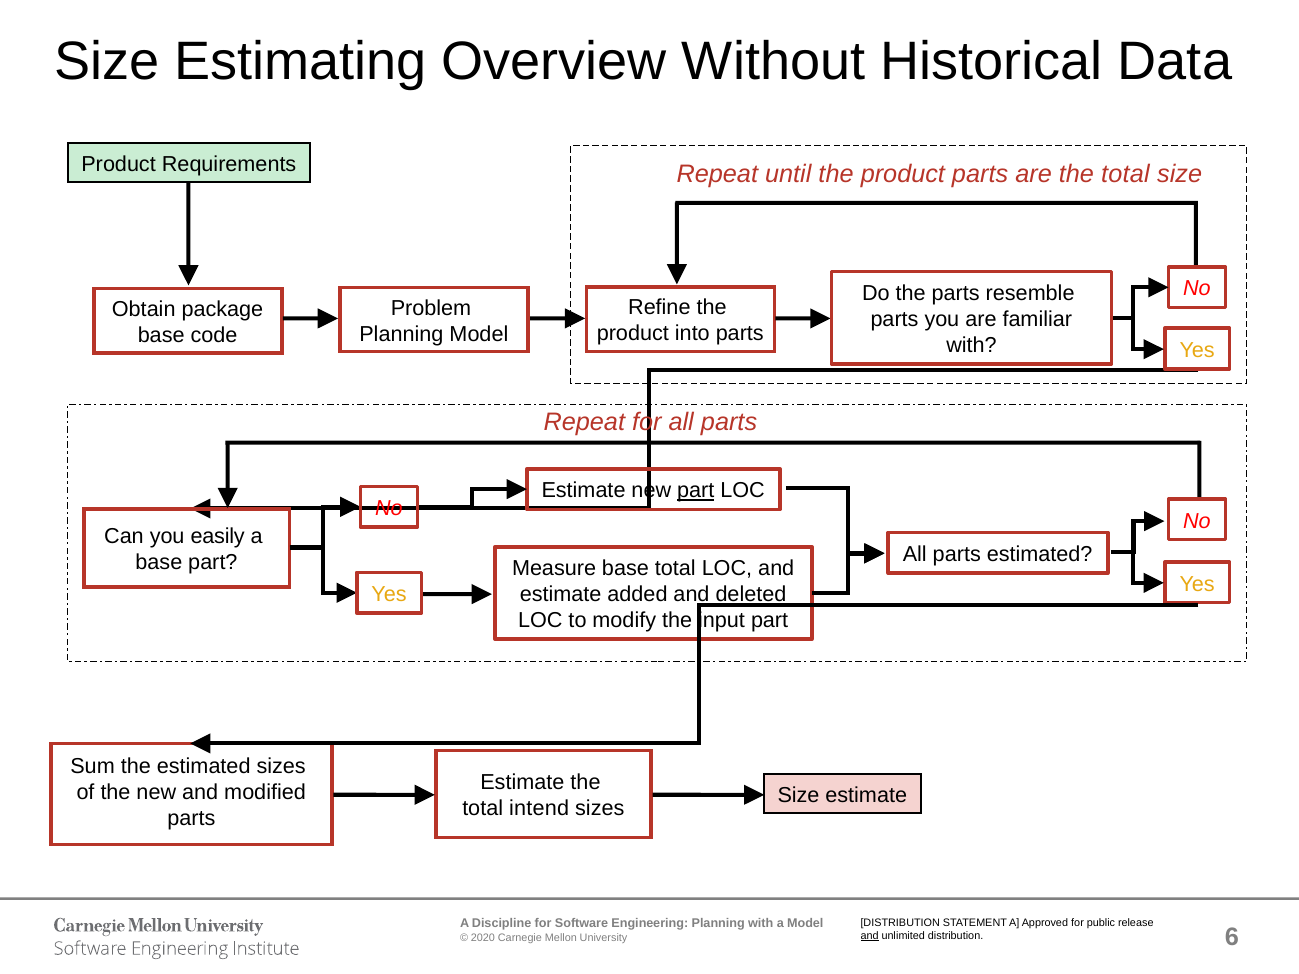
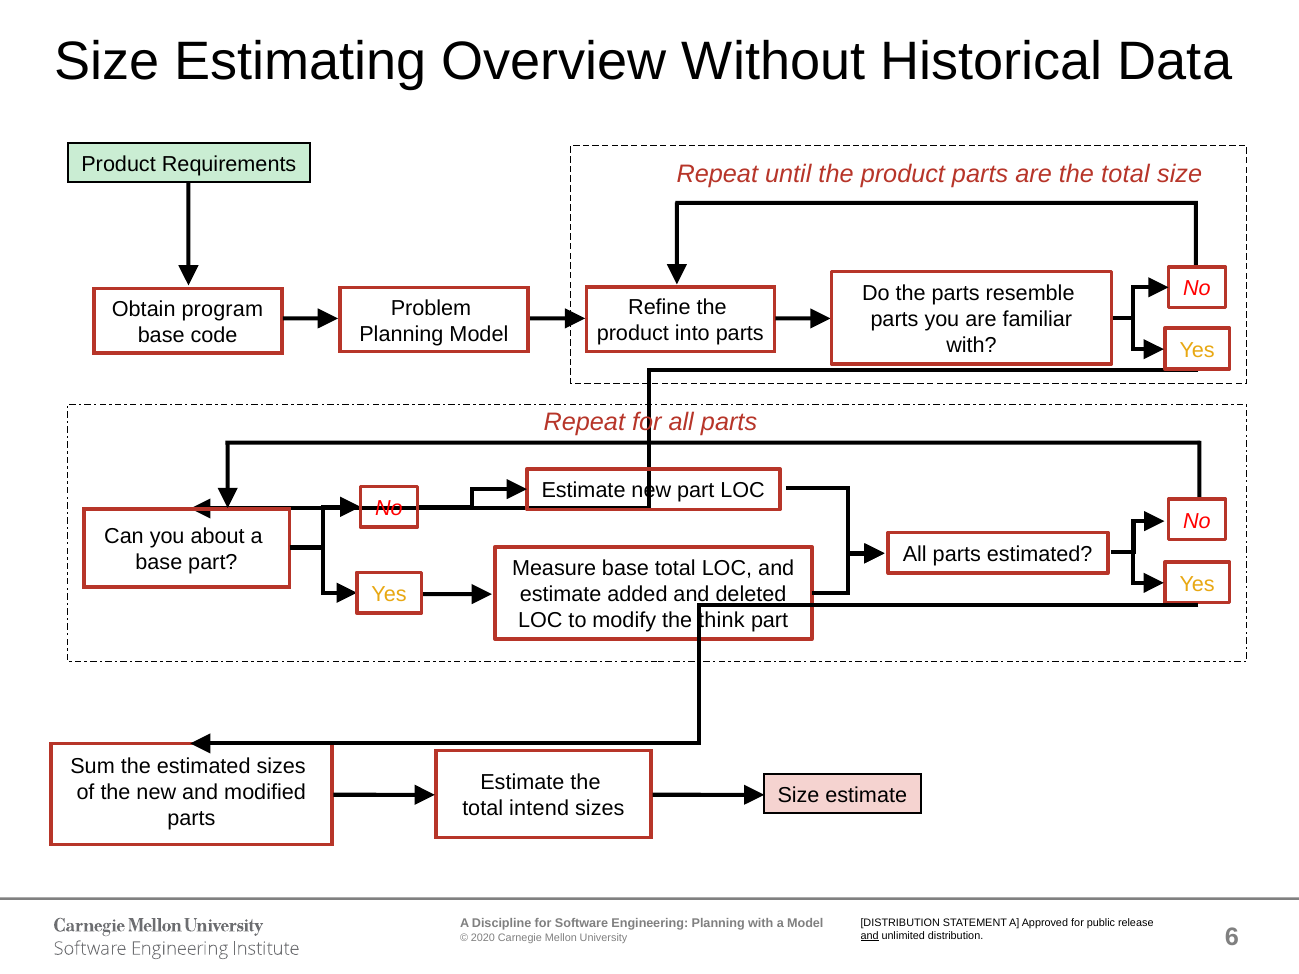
package: package -> program
part at (696, 491) underline: present -> none
easily: easily -> about
input: input -> think
